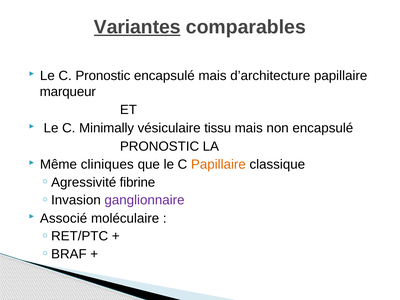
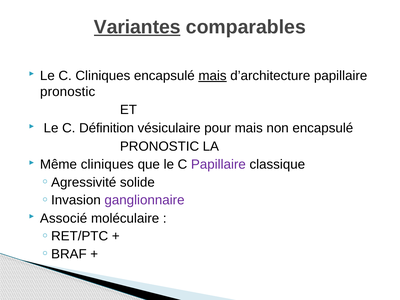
C Pronostic: Pronostic -> Cliniques
mais at (213, 76) underline: none -> present
marqueur at (68, 92): marqueur -> pronostic
Minimally: Minimally -> Définition
tissu: tissu -> pour
Papillaire at (218, 165) colour: orange -> purple
fibrine: fibrine -> solide
